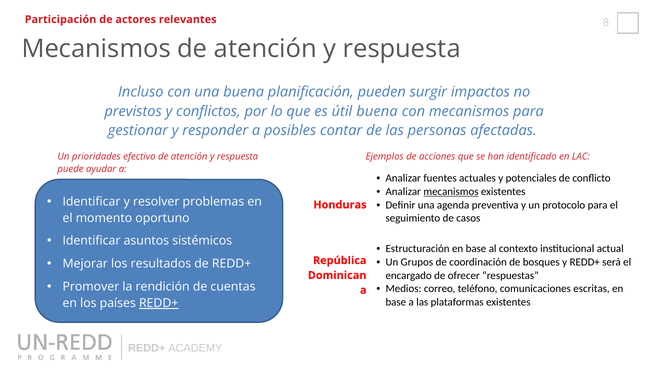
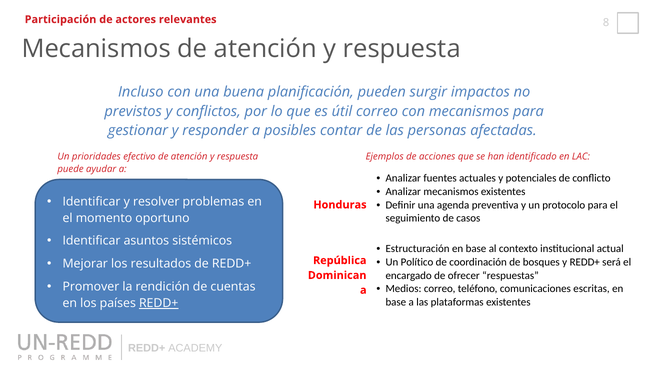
útil buena: buena -> correo
mecanismos at (451, 192) underline: present -> none
Grupos: Grupos -> Político
